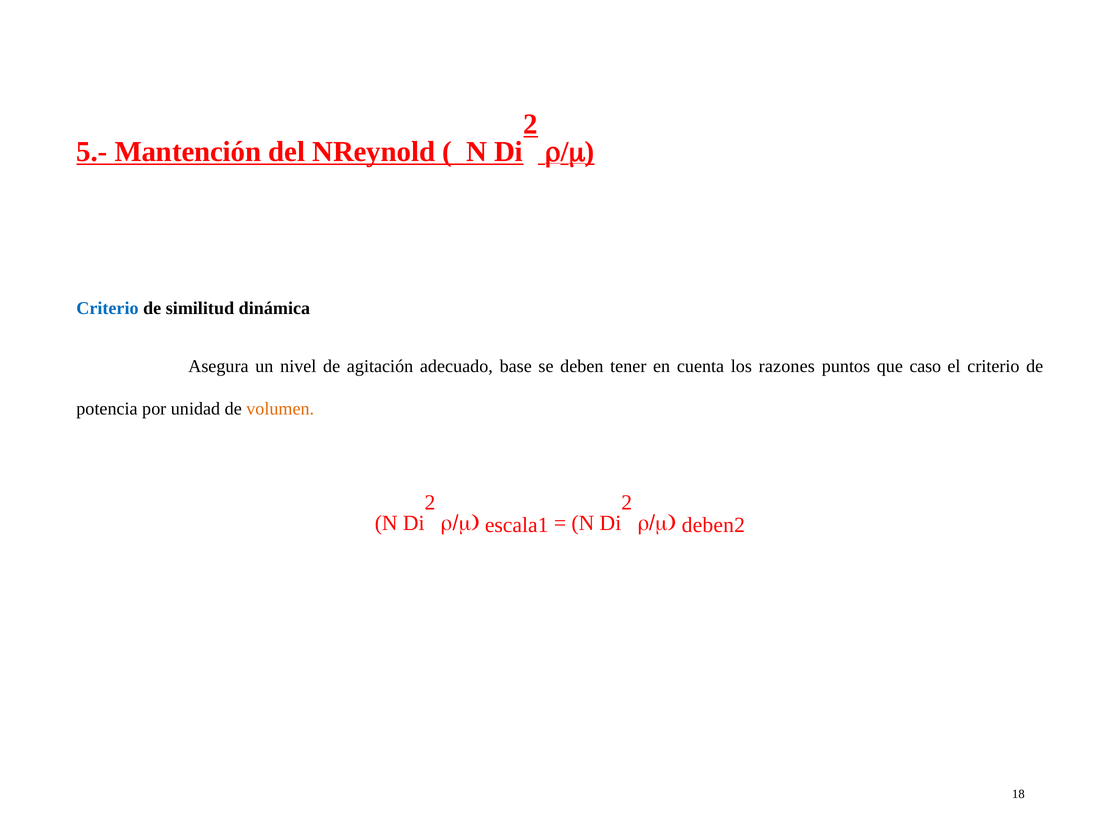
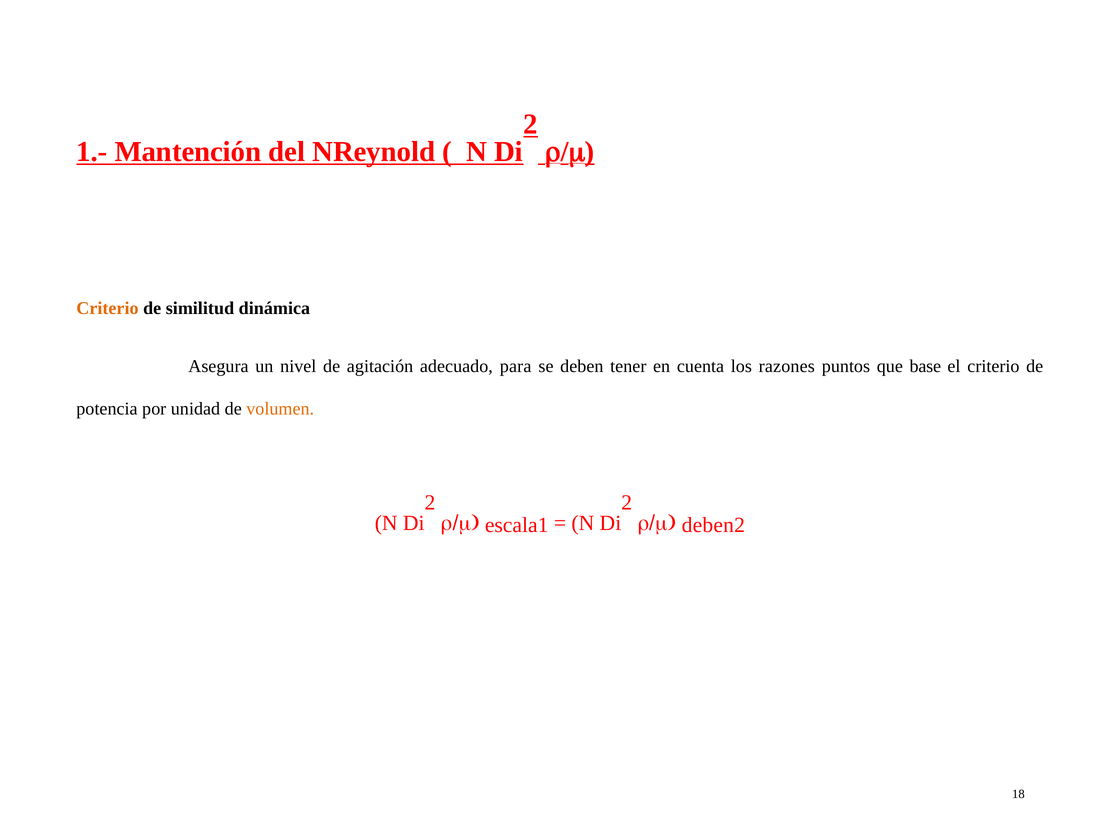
5.-: 5.- -> 1.-
Criterio at (107, 308) colour: blue -> orange
base: base -> para
caso: caso -> base
